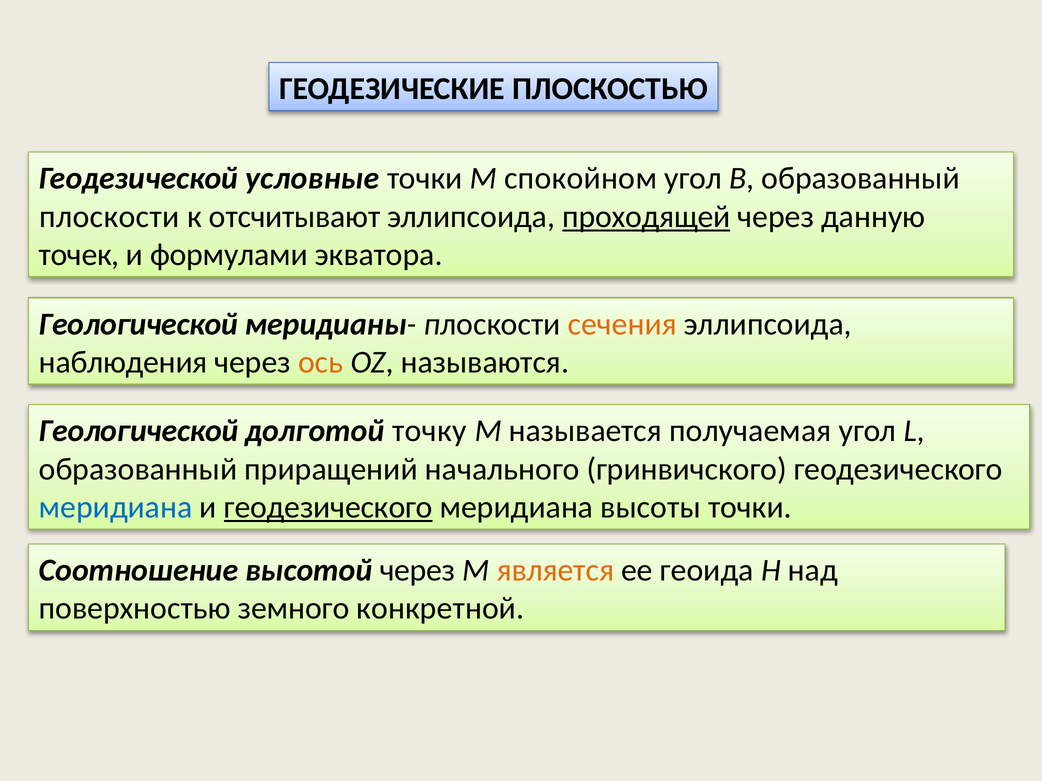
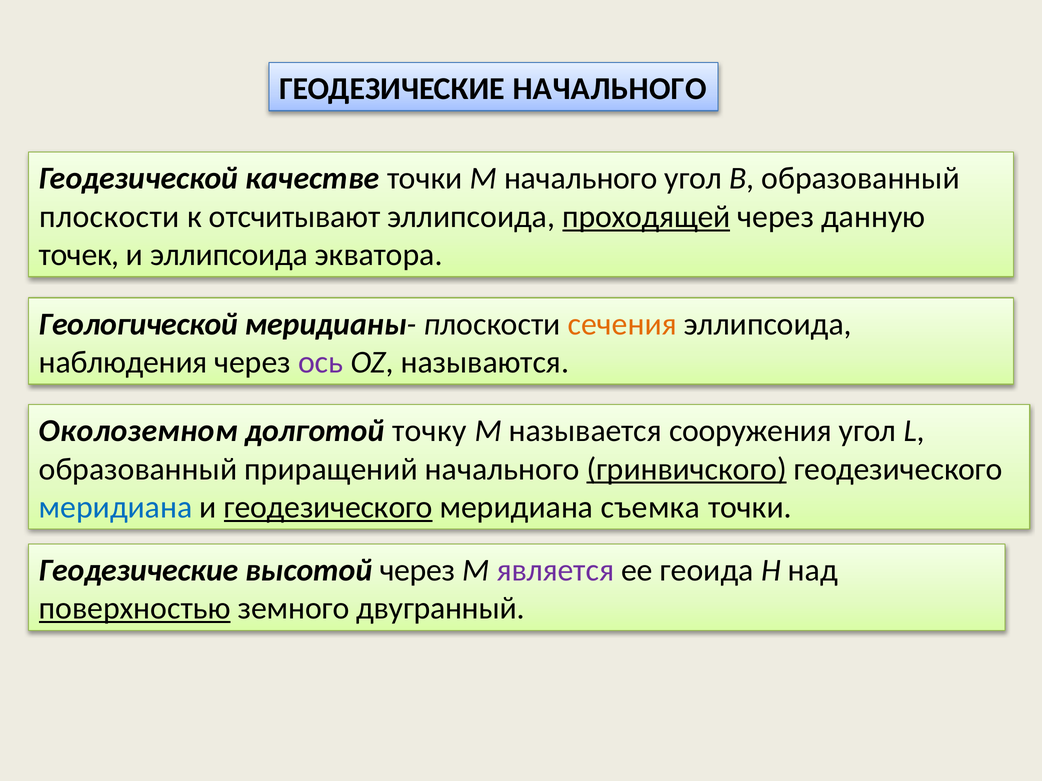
ГЕОДЕЗИЧЕСКИЕ ПЛОСКОСТЬЮ: ПЛОСКОСТЬЮ -> НАЧАЛЬНОГО
условные: условные -> качестве
М спокойном: спокойном -> начального
и формулами: формулами -> эллипсоида
ось colour: orange -> purple
Геологической at (139, 431): Геологической -> Околоземном
получаемая: получаемая -> сооружения
гринвичского underline: none -> present
высоты: высоты -> съемка
Соотношение at (139, 571): Соотношение -> Геодезические
является colour: orange -> purple
поверхностью underline: none -> present
конкретной: конкретной -> двугранный
